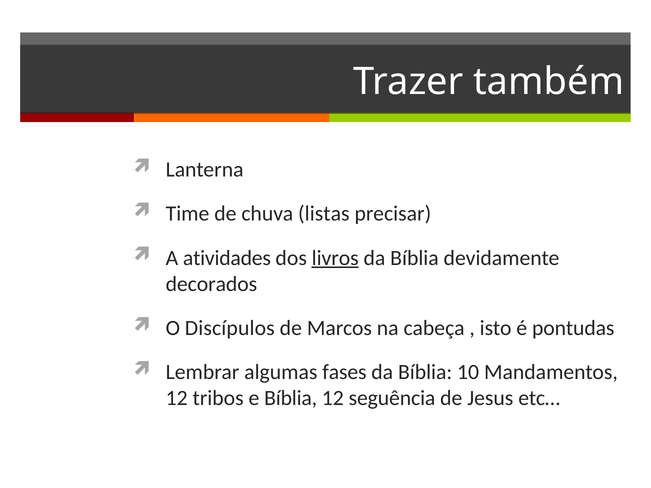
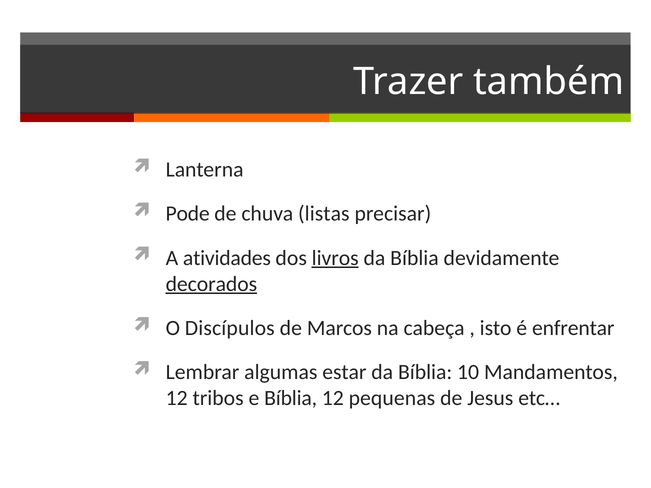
Time: Time -> Pode
decorados underline: none -> present
pontudas: pontudas -> enfrentar
fases: fases -> estar
seguência: seguência -> pequenas
